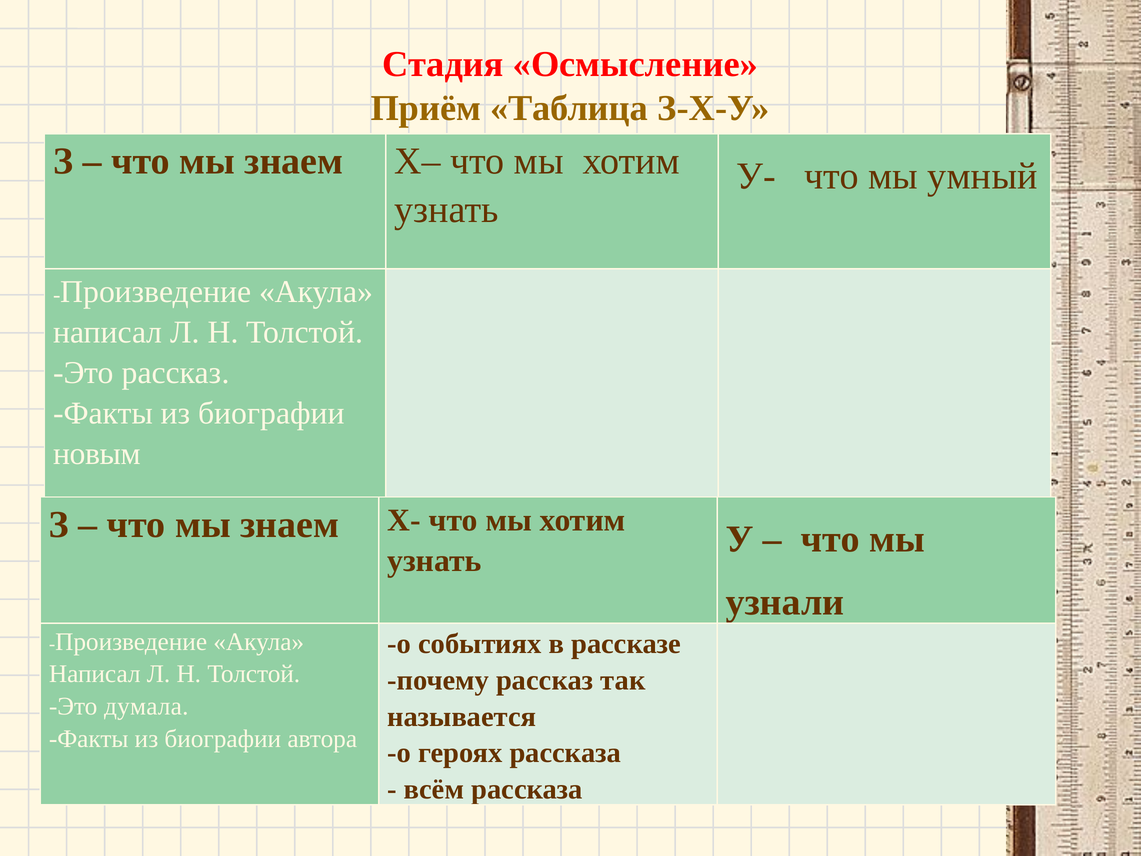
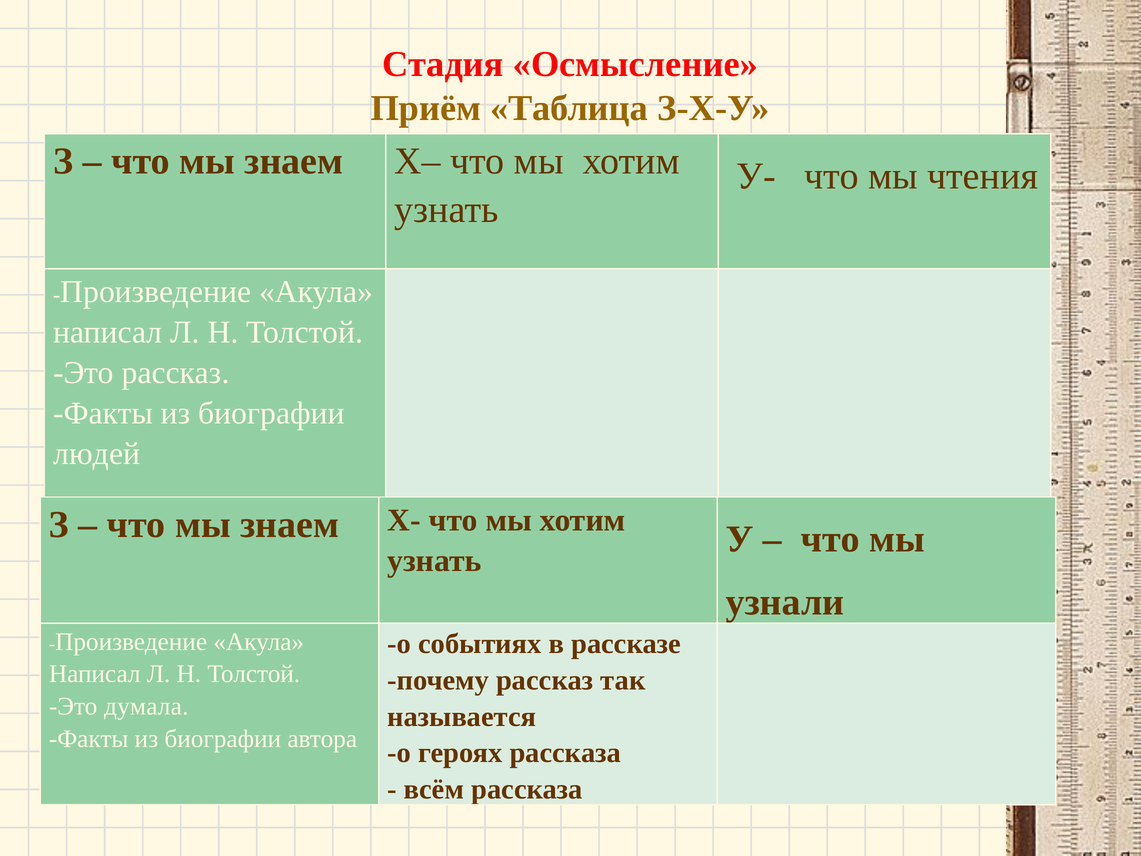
умный: умный -> чтения
новым: новым -> людей
